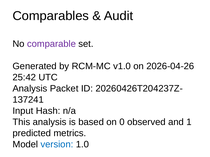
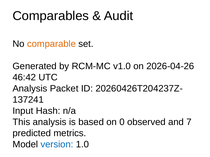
comparable colour: purple -> orange
25:42: 25:42 -> 46:42
1: 1 -> 7
